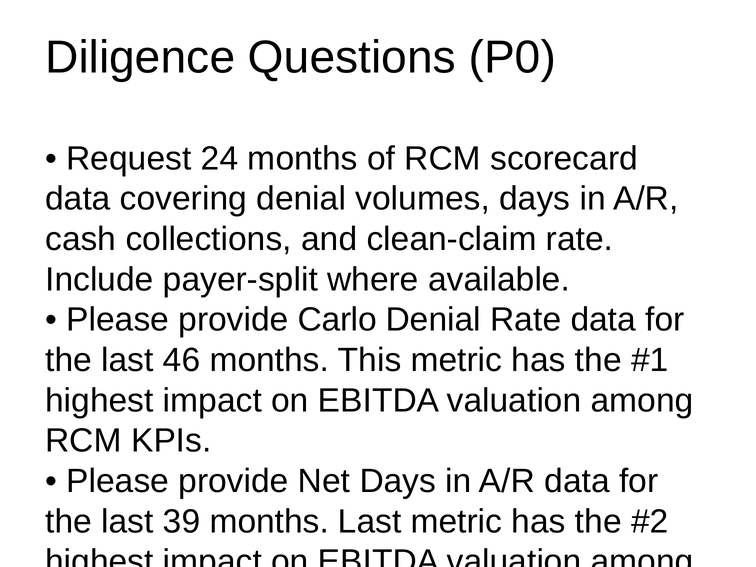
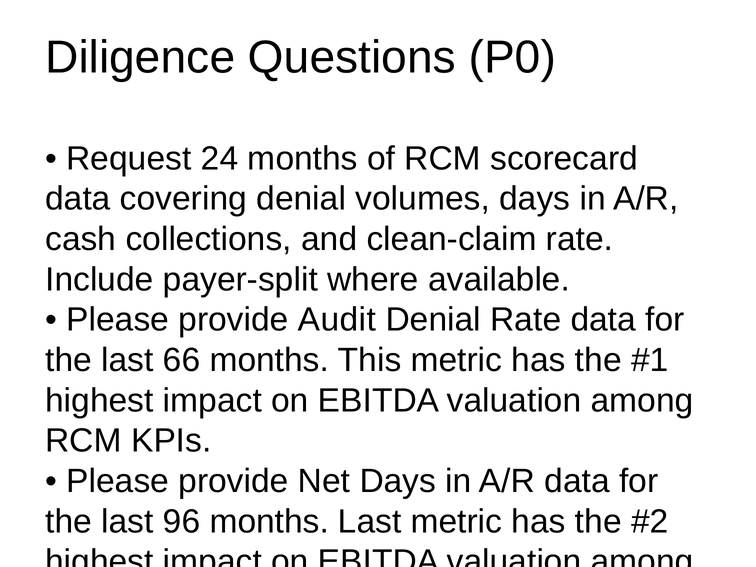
Carlo: Carlo -> Audit
46: 46 -> 66
39: 39 -> 96
